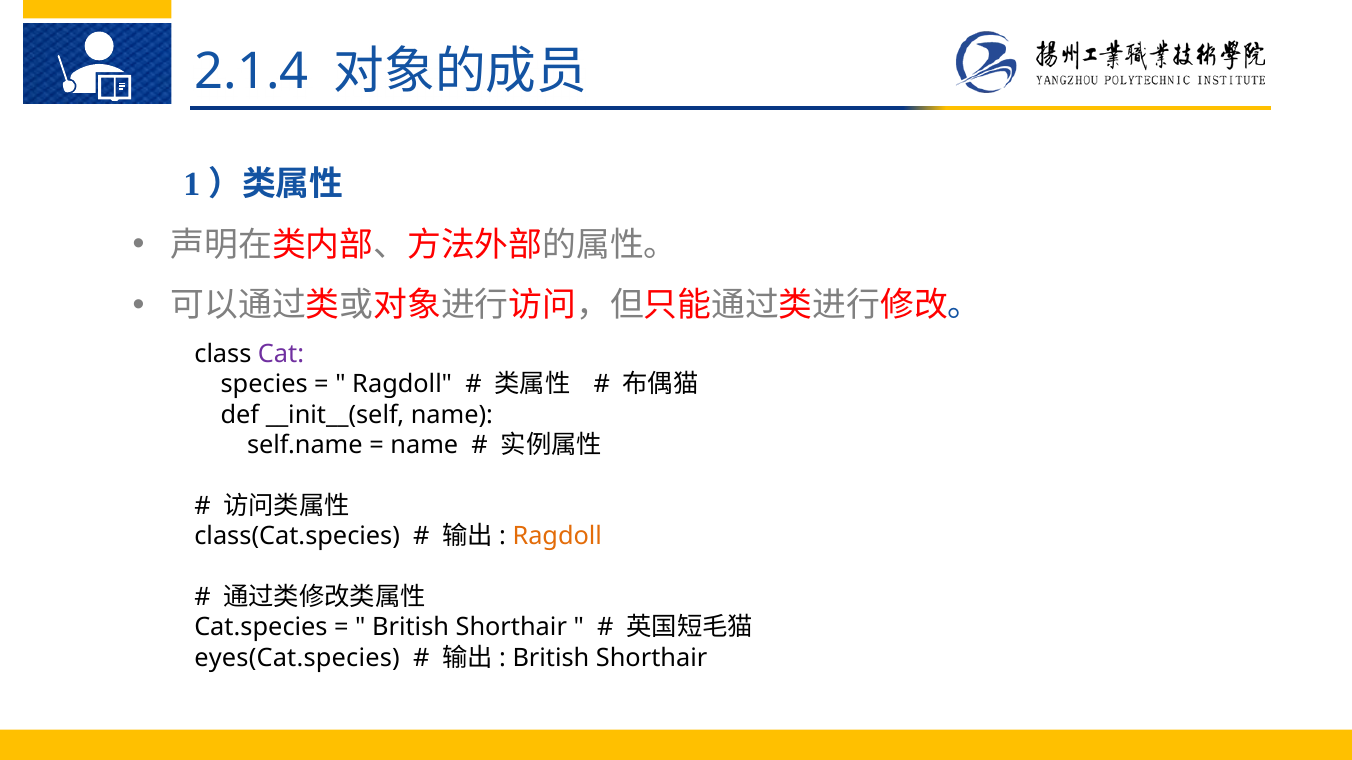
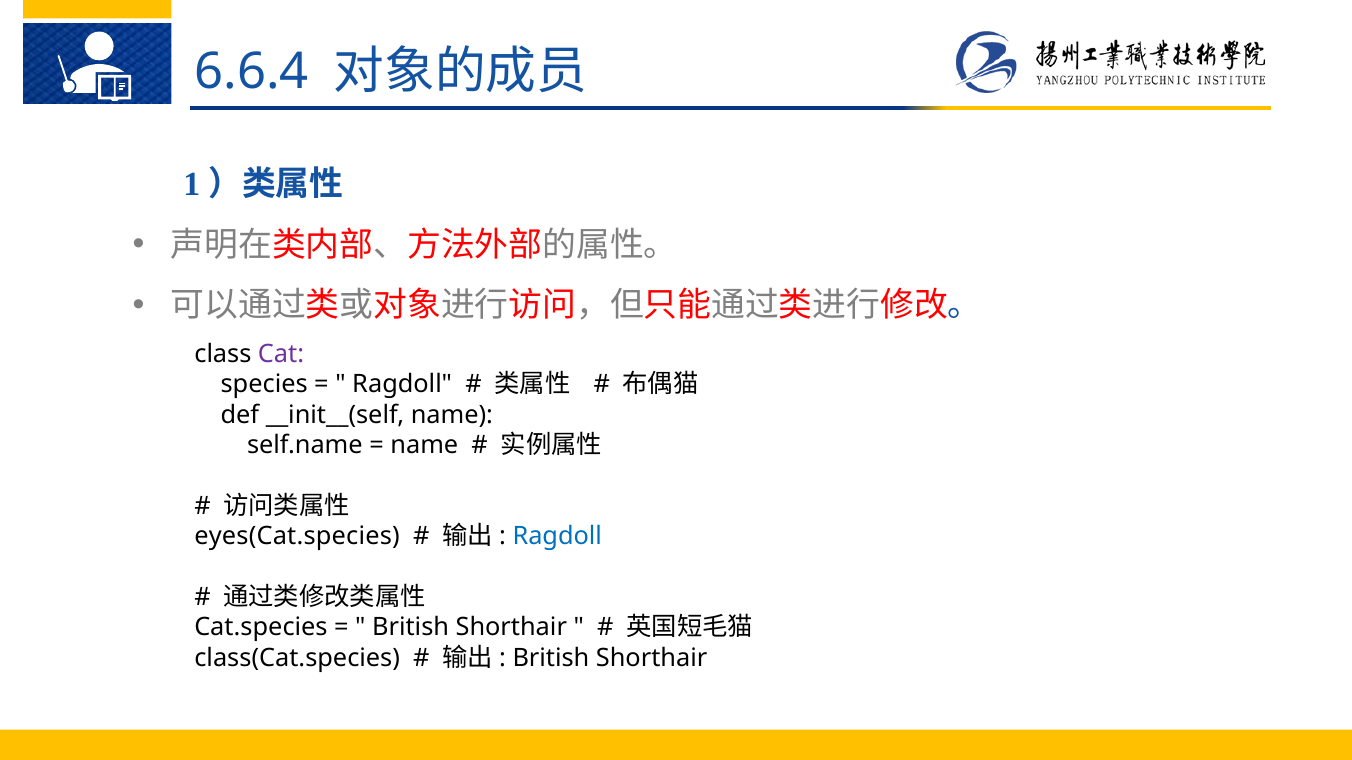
2.1.4: 2.1.4 -> 6.6.4
class(Cat.species: class(Cat.species -> eyes(Cat.species
Ragdoll at (557, 537) colour: orange -> blue
eyes(Cat.species: eyes(Cat.species -> class(Cat.species
